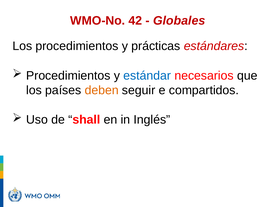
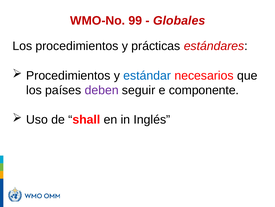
42: 42 -> 99
deben colour: orange -> purple
compartidos: compartidos -> componente
